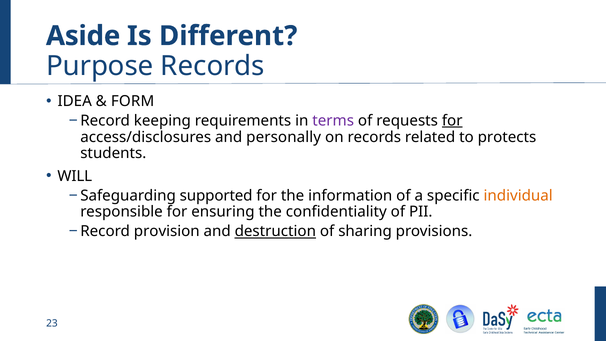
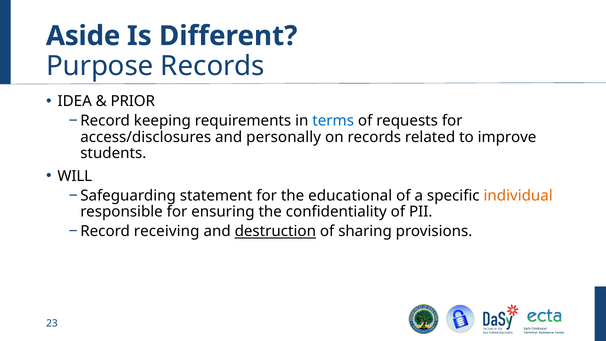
FORM: FORM -> PRIOR
terms colour: purple -> blue
for at (452, 121) underline: present -> none
protects: protects -> improve
supported: supported -> statement
information: information -> educational
provision: provision -> receiving
